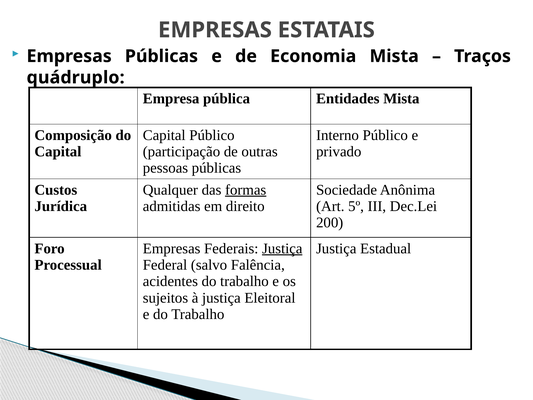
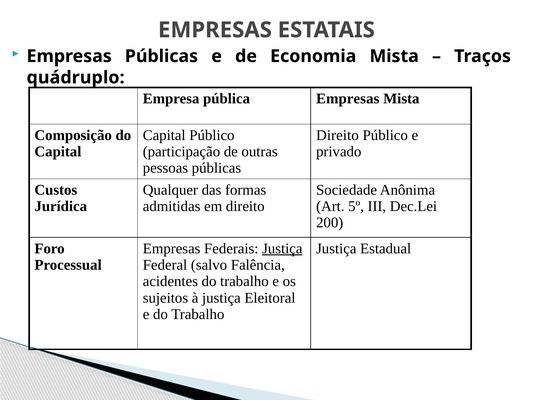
pública Entidades: Entidades -> Empresas
Interno at (337, 135): Interno -> Direito
formas underline: present -> none
